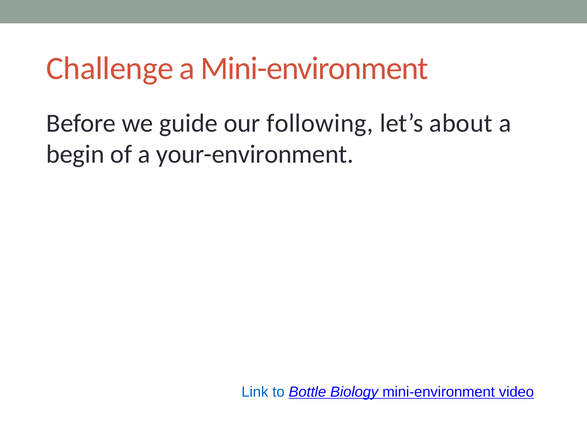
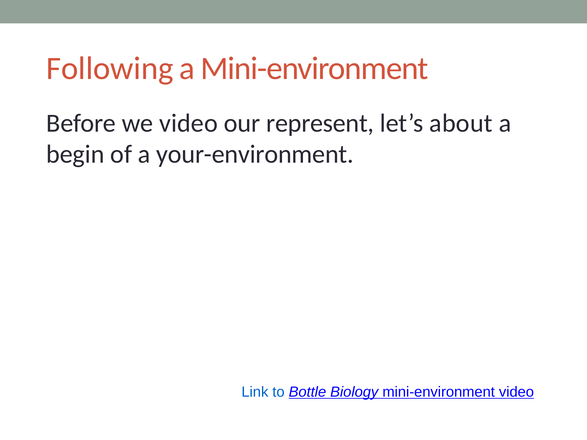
Challenge: Challenge -> Following
we guide: guide -> video
following: following -> represent
